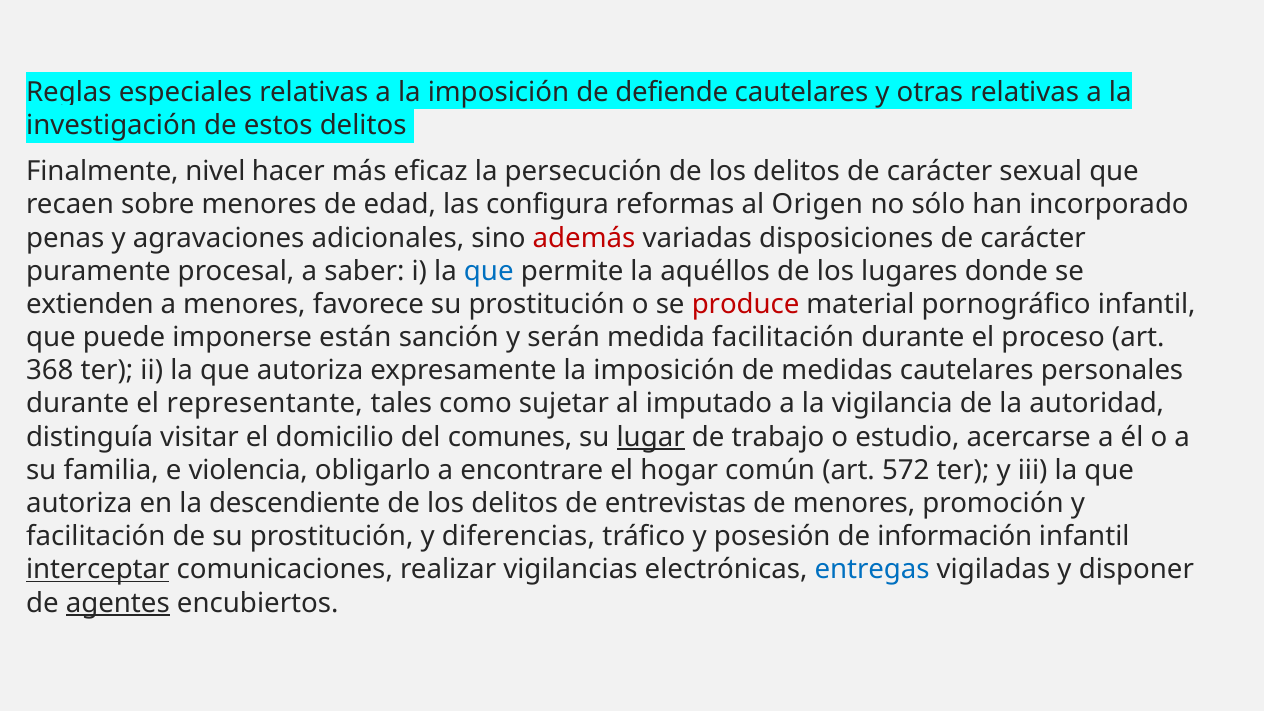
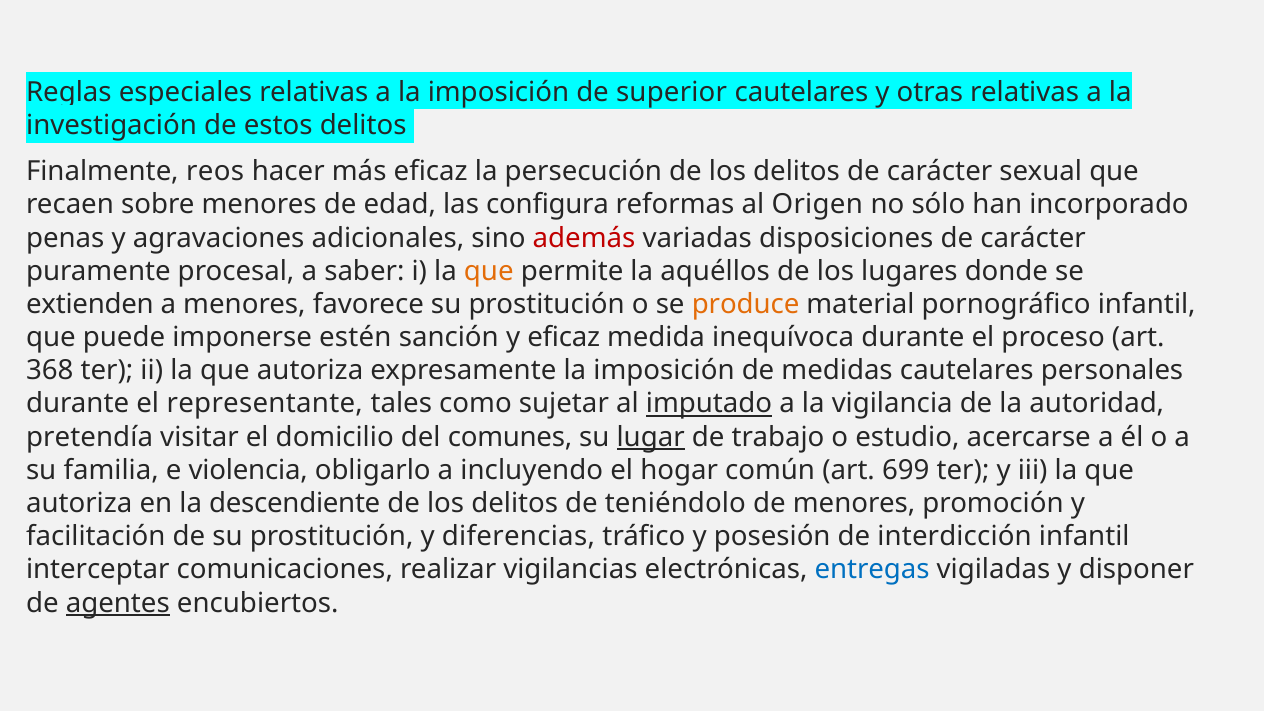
defiende: defiende -> superior
nivel: nivel -> reos
que at (489, 271) colour: blue -> orange
produce colour: red -> orange
están: están -> estén
y serán: serán -> eficaz
medida facilitación: facilitación -> inequívoca
imputado underline: none -> present
distinguía: distinguía -> pretendía
encontrare: encontrare -> incluyendo
572: 572 -> 699
entrevistas: entrevistas -> teniéndolo
información: información -> interdicción
interceptar underline: present -> none
